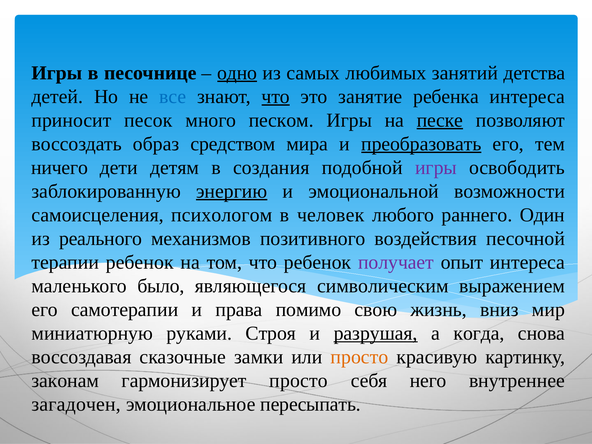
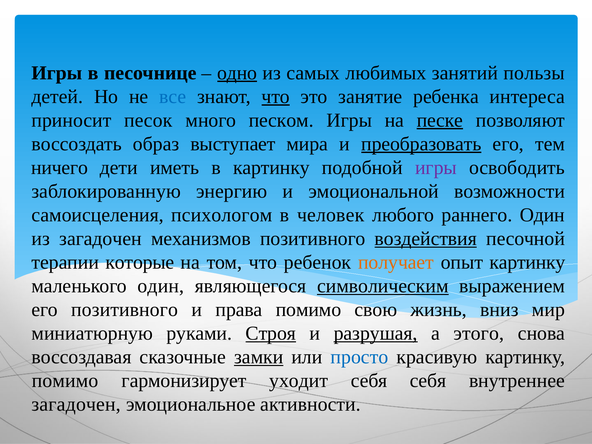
детства: детства -> пользы
средством: средством -> выступает
детям: детям -> иметь
в создания: создания -> картинку
энергию underline: present -> none
из реального: реального -> загадочен
воздействия underline: none -> present
терапии ребенок: ребенок -> которые
получает colour: purple -> orange
опыт интереса: интереса -> картинку
маленького было: было -> один
символическим underline: none -> present
его самотерапии: самотерапии -> позитивного
Строя underline: none -> present
когда: когда -> этого
замки underline: none -> present
просто at (359, 357) colour: orange -> blue
законам at (65, 381): законам -> помимо
гармонизирует просто: просто -> уходит
себя него: него -> себя
пересыпать: пересыпать -> активности
